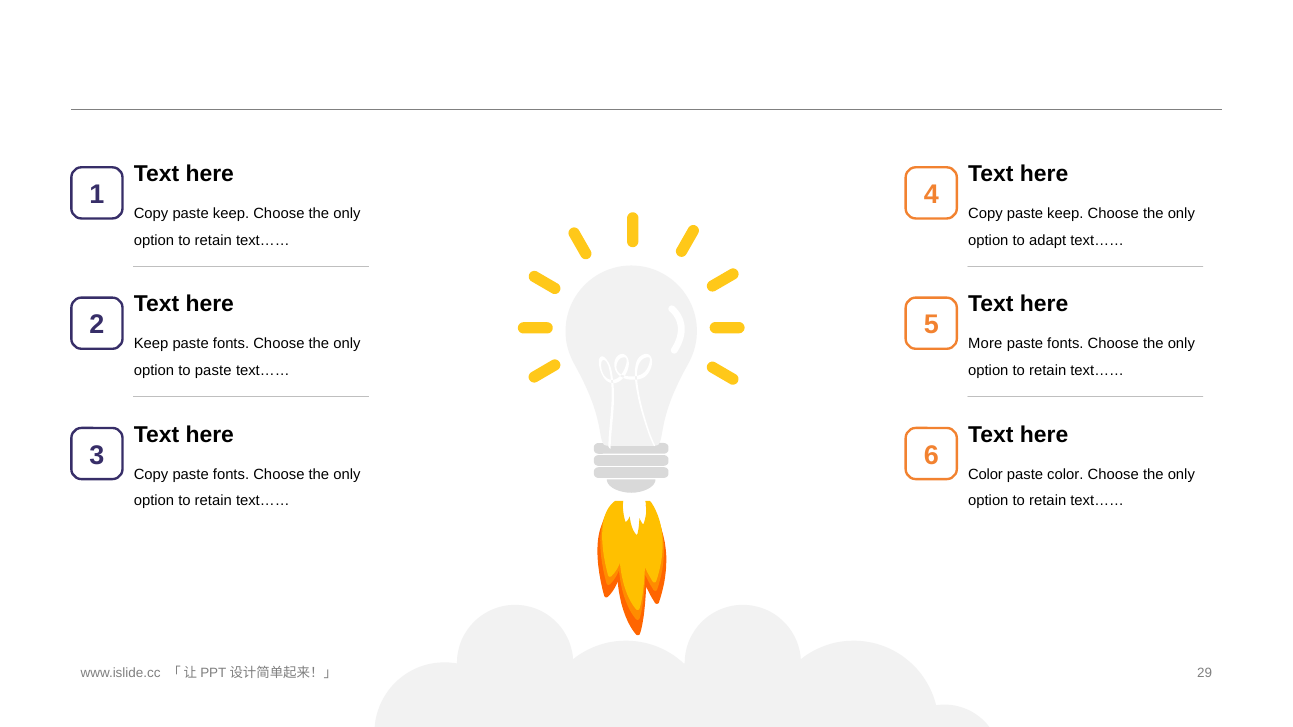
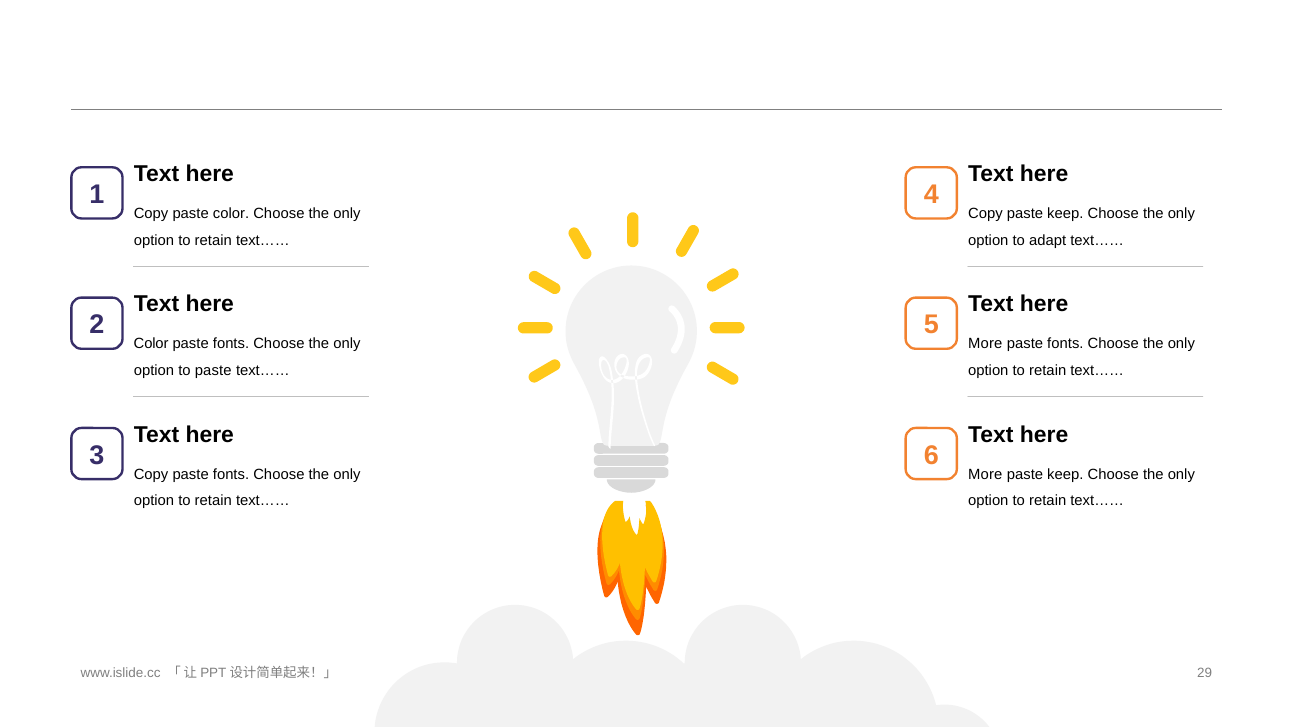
keep at (231, 214): keep -> color
Keep at (151, 344): Keep -> Color
Color at (985, 474): Color -> More
color at (1065, 474): color -> keep
